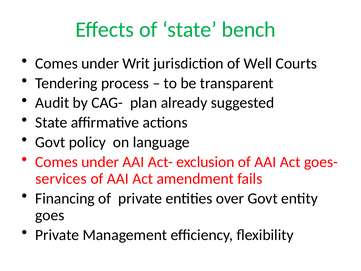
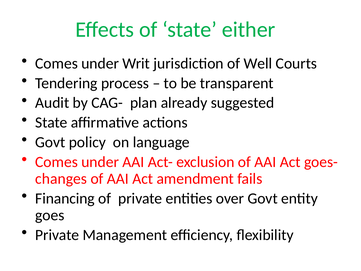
bench: bench -> either
services: services -> changes
